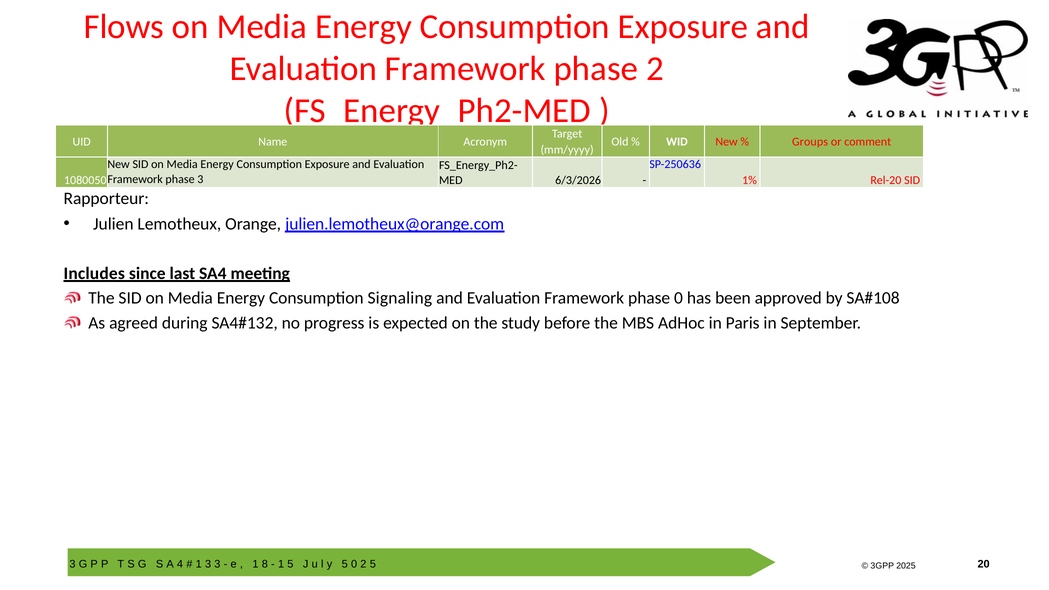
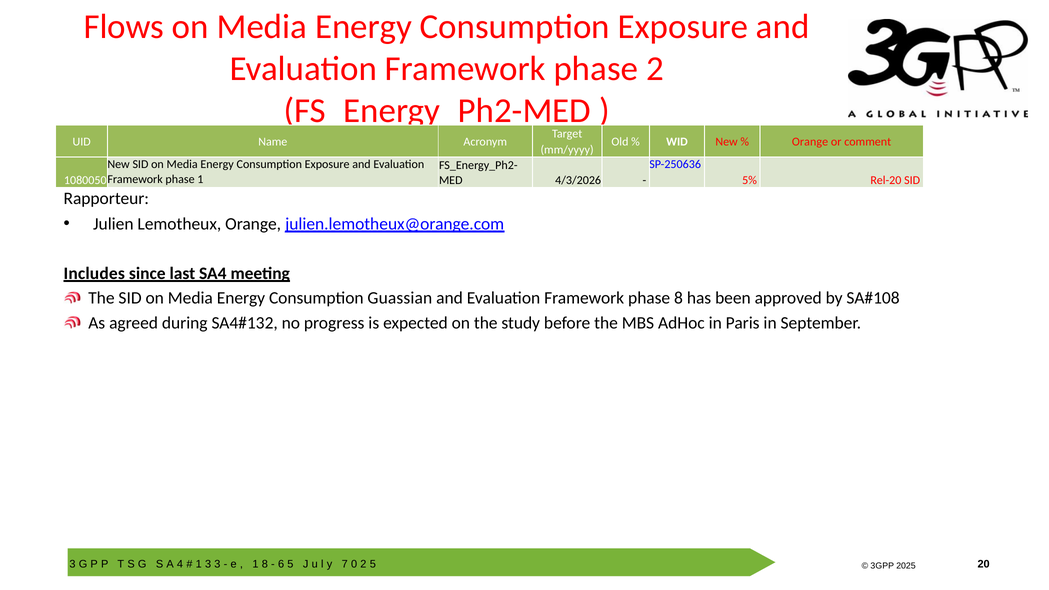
Groups at (810, 142): Groups -> Orange
phase 3: 3 -> 1
6/3/2026: 6/3/2026 -> 4/3/2026
1%: 1% -> 5%
Signaling: Signaling -> Guassian
phase 0: 0 -> 8
1 at (281, 564): 1 -> 6
5 at (345, 564): 5 -> 7
